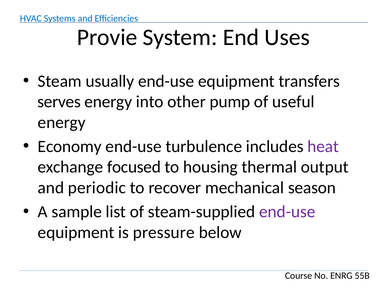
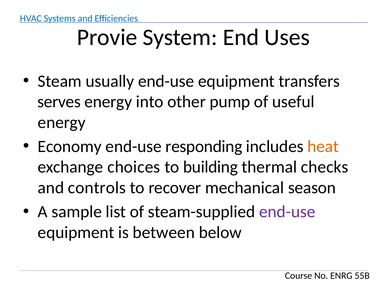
turbulence: turbulence -> responding
heat colour: purple -> orange
focused: focused -> choices
housing: housing -> building
output: output -> checks
periodic: periodic -> controls
pressure: pressure -> between
